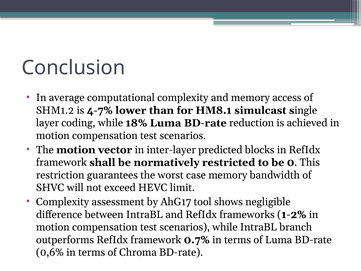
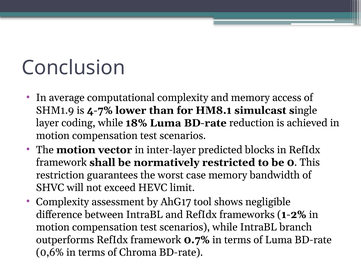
SHM1.2: SHM1.2 -> SHM1.9
